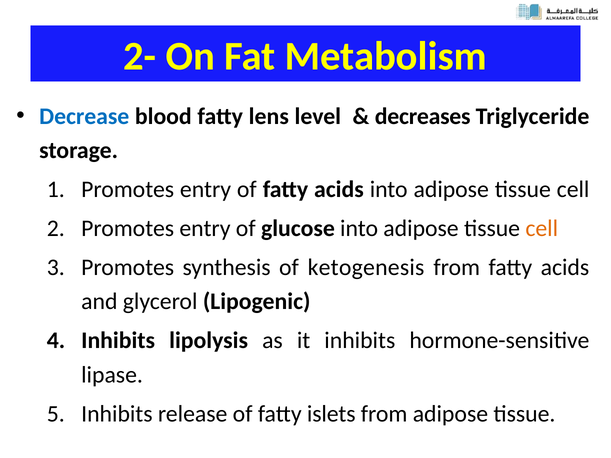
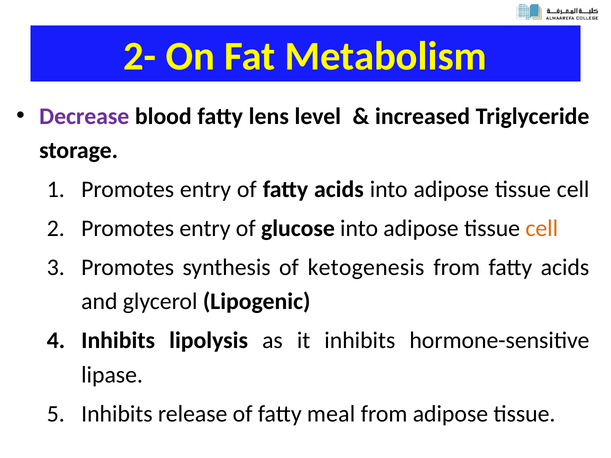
Decrease colour: blue -> purple
decreases: decreases -> increased
islets: islets -> meal
